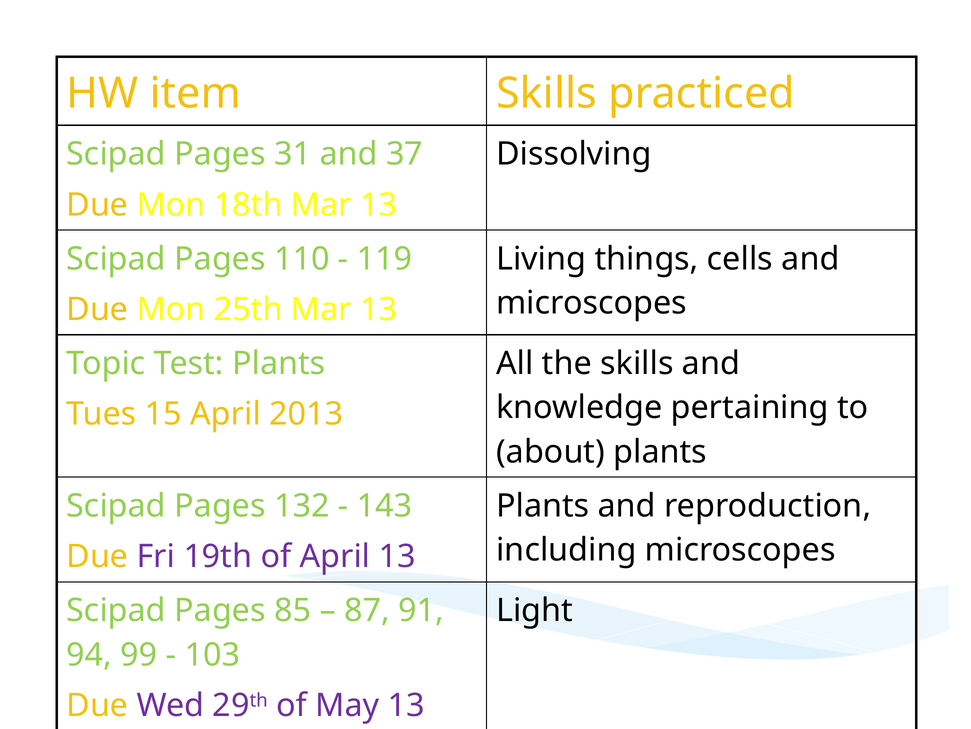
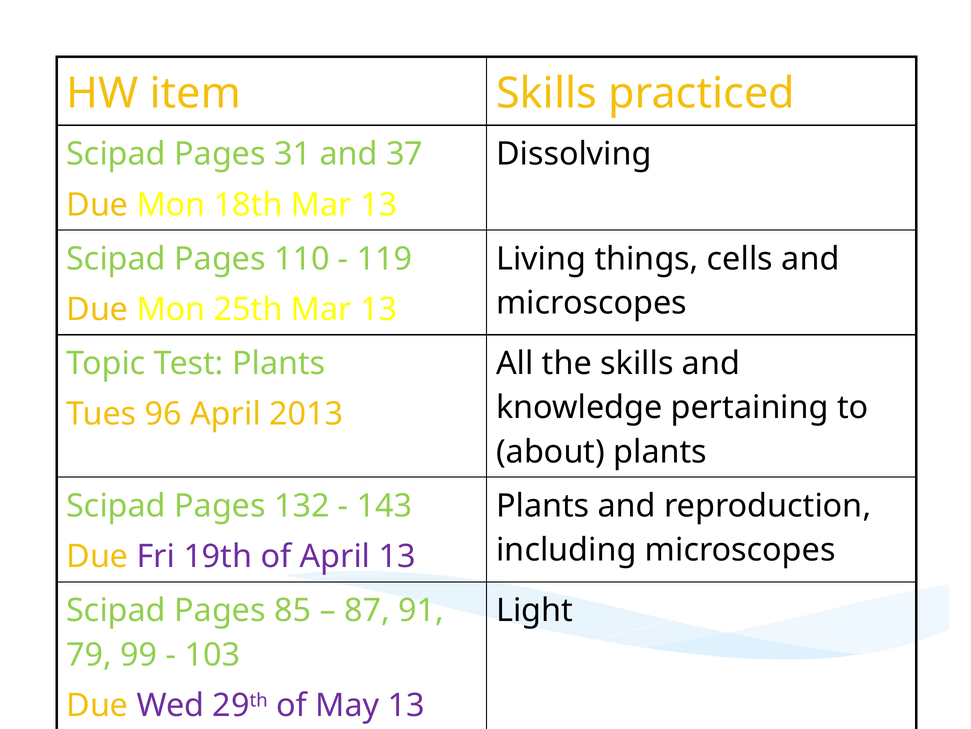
15: 15 -> 96
94: 94 -> 79
